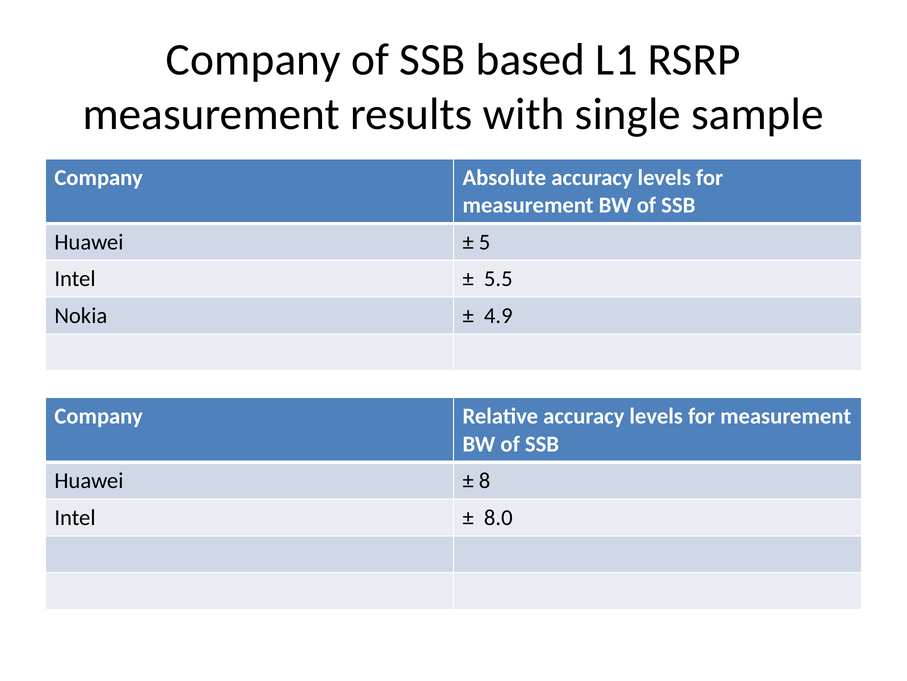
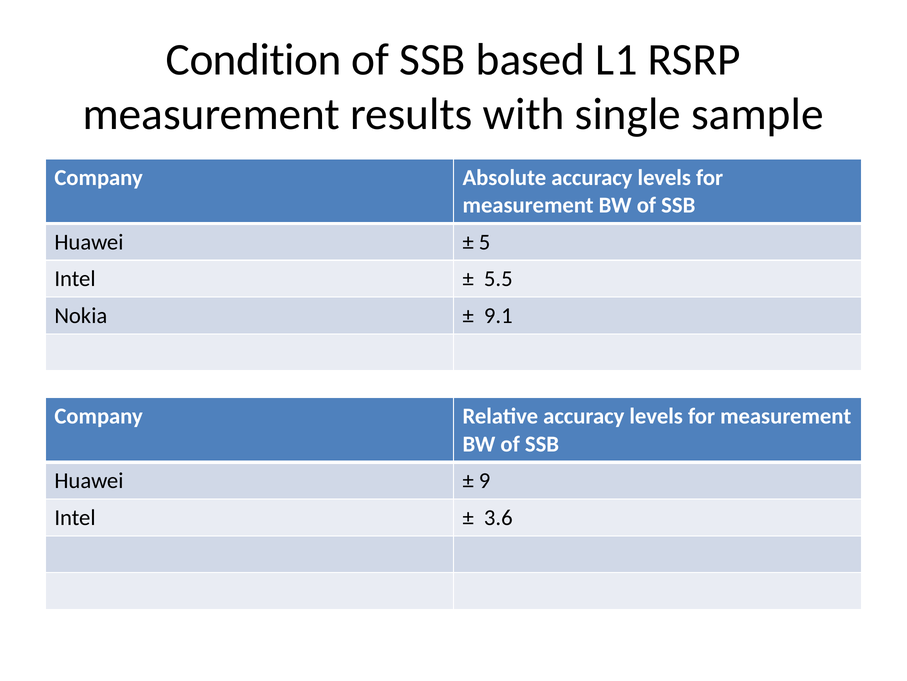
Company at (253, 60): Company -> Condition
4.9: 4.9 -> 9.1
8: 8 -> 9
8.0: 8.0 -> 3.6
